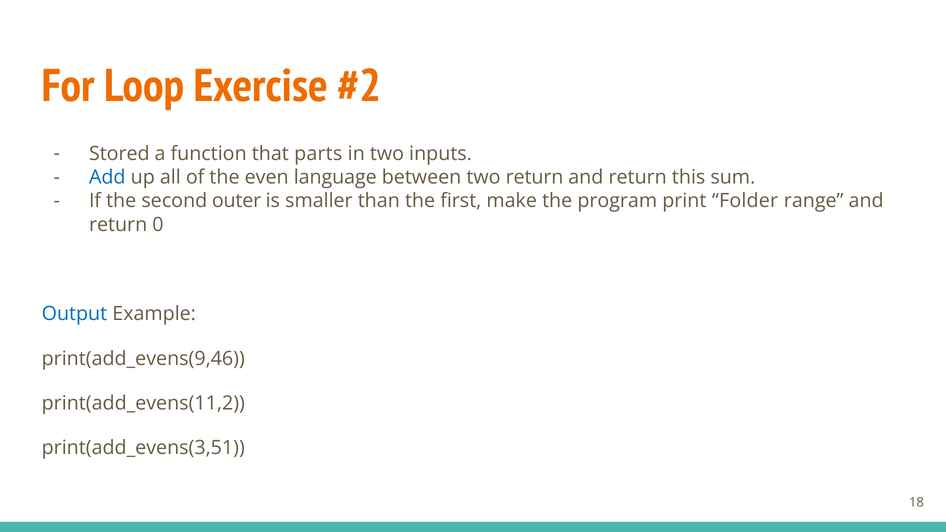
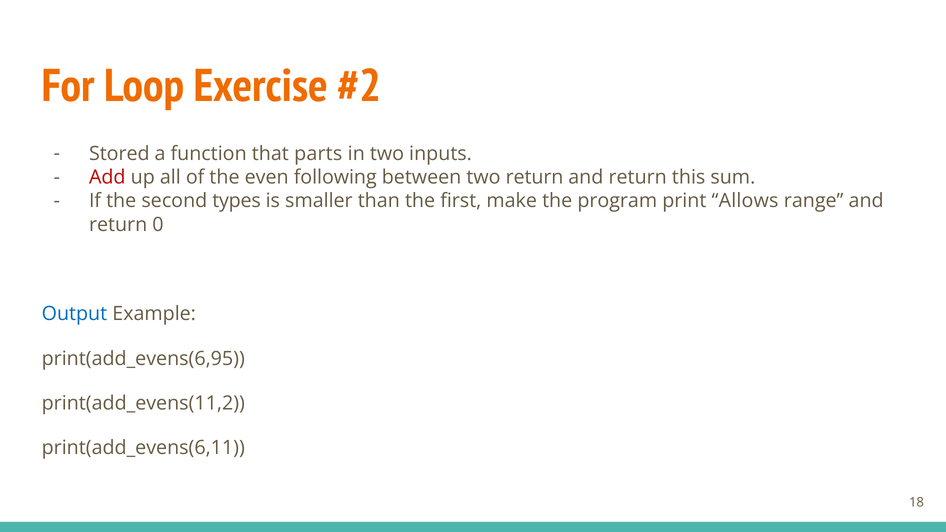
Add colour: blue -> red
language: language -> following
outer: outer -> types
Folder: Folder -> Allows
print(add_evens(9,46: print(add_evens(9,46 -> print(add_evens(6,95
print(add_evens(3,51: print(add_evens(3,51 -> print(add_evens(6,11
